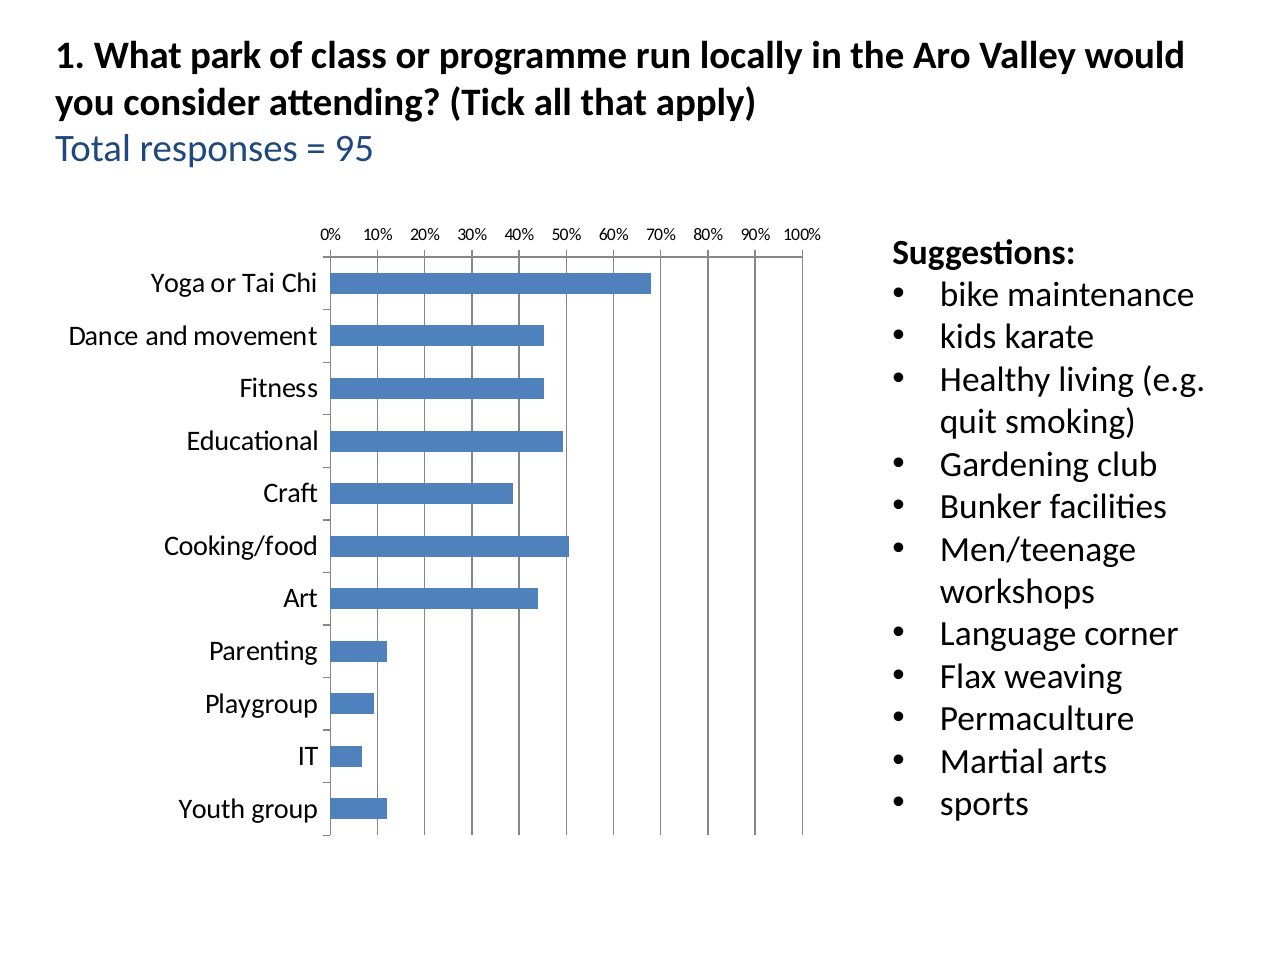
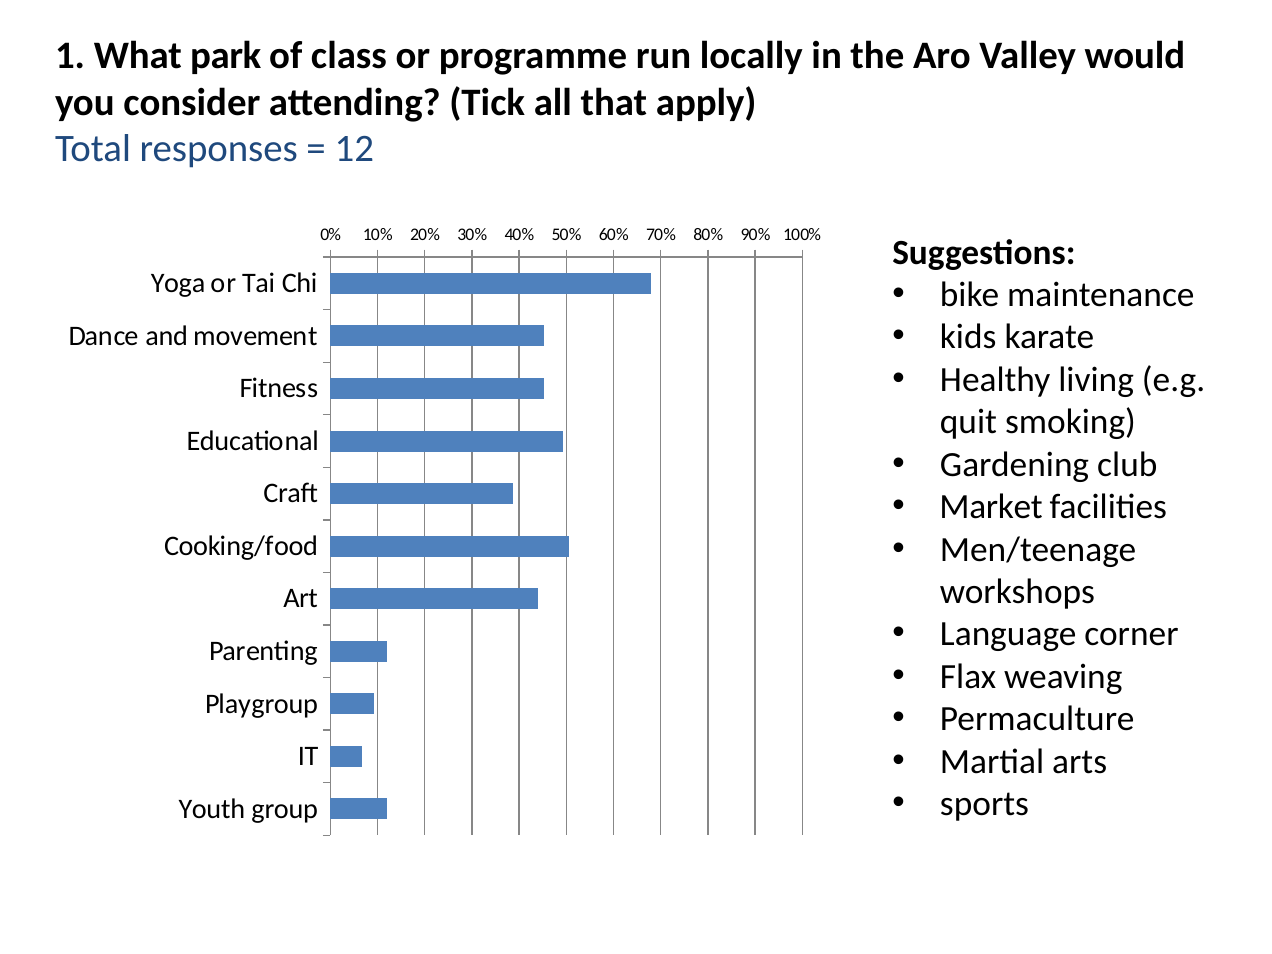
95: 95 -> 12
Bunker: Bunker -> Market
